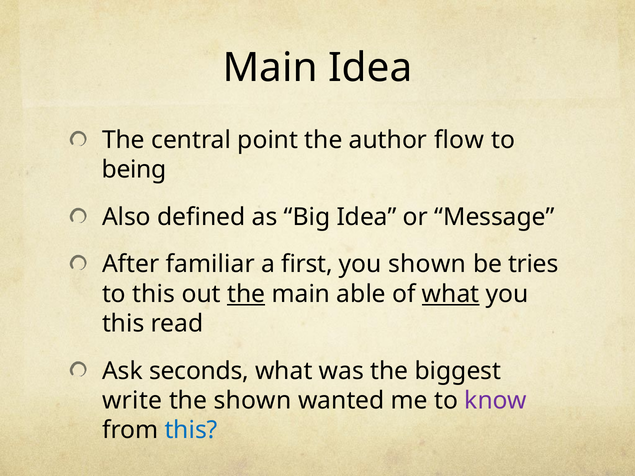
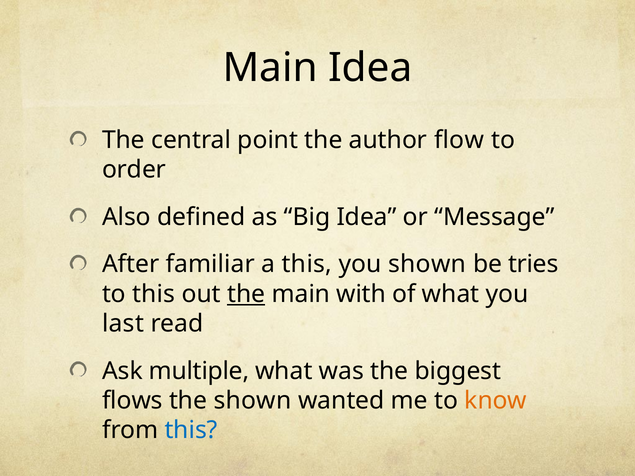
being: being -> order
a first: first -> this
able: able -> with
what at (451, 294) underline: present -> none
this at (123, 324): this -> last
seconds: seconds -> multiple
write: write -> flows
know colour: purple -> orange
